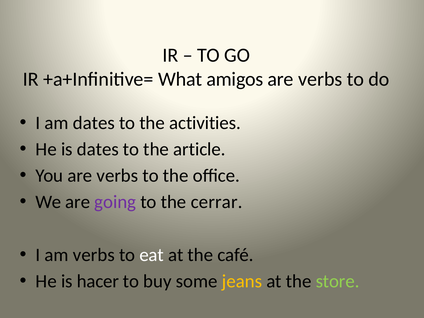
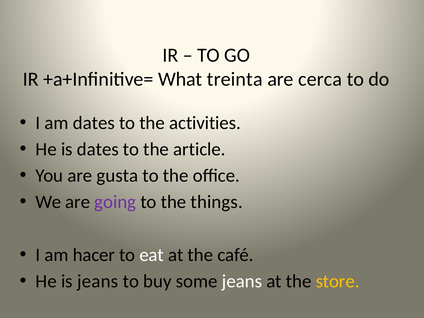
amigos: amigos -> treinta
verbs at (320, 79): verbs -> cerca
You are verbs: verbs -> gusta
cerrar: cerrar -> things
am verbs: verbs -> hacer
is hacer: hacer -> jeans
jeans at (242, 281) colour: yellow -> white
store colour: light green -> yellow
